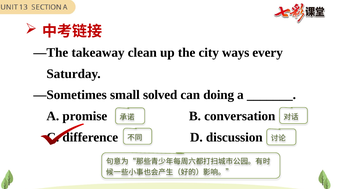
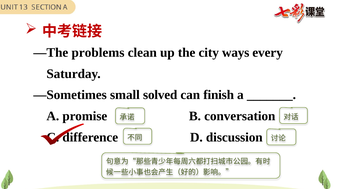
takeaway: takeaway -> problems
doing: doing -> finish
